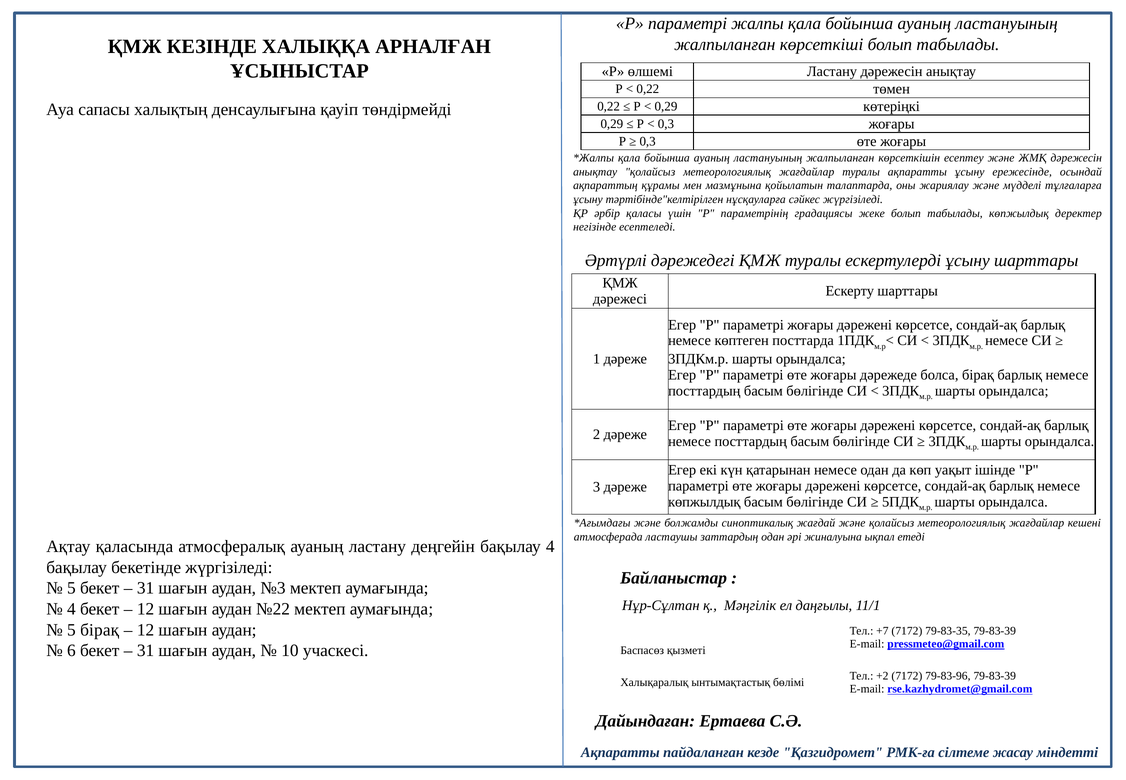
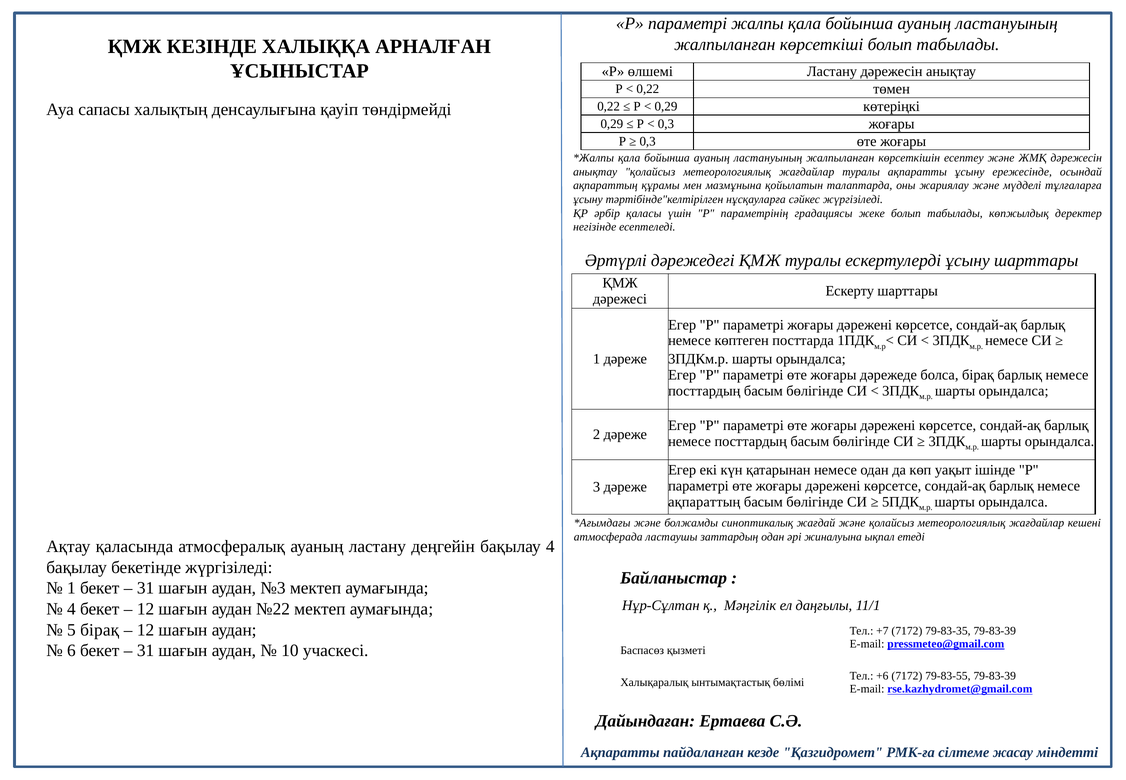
көпжылдық at (704, 502): көпжылдық -> ақпараттың
5 at (71, 588): 5 -> 1
+2: +2 -> +6
79-83-96: 79-83-96 -> 79-83-55
